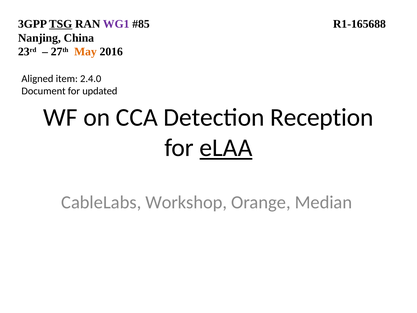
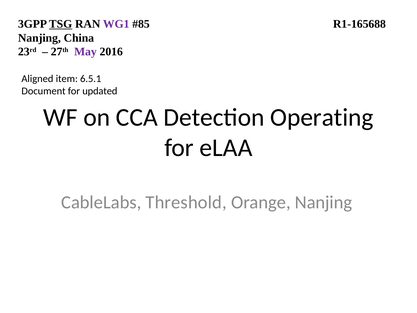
May colour: orange -> purple
2.4.0: 2.4.0 -> 6.5.1
Reception: Reception -> Operating
eLAA underline: present -> none
Workshop: Workshop -> Threshold
Orange Median: Median -> Nanjing
